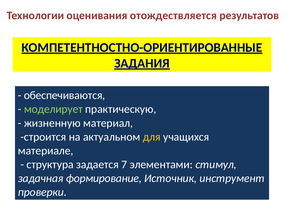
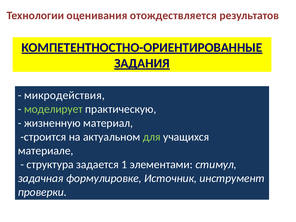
обеспечиваются: обеспечиваются -> микродействия
для colour: yellow -> light green
7: 7 -> 1
формирование: формирование -> формулировке
